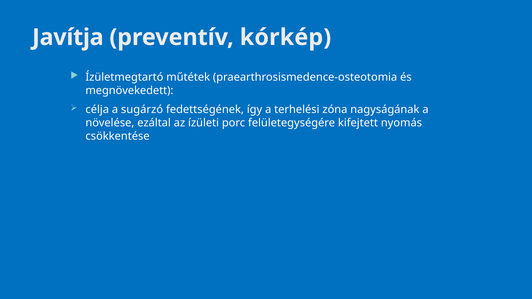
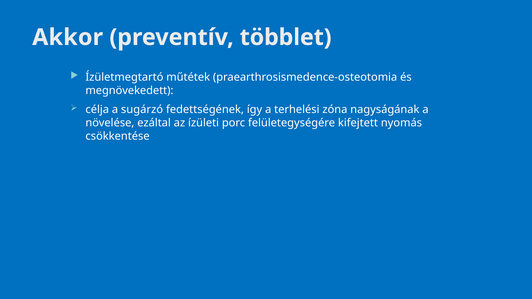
Javítja: Javítja -> Akkor
kórkép: kórkép -> többlet
